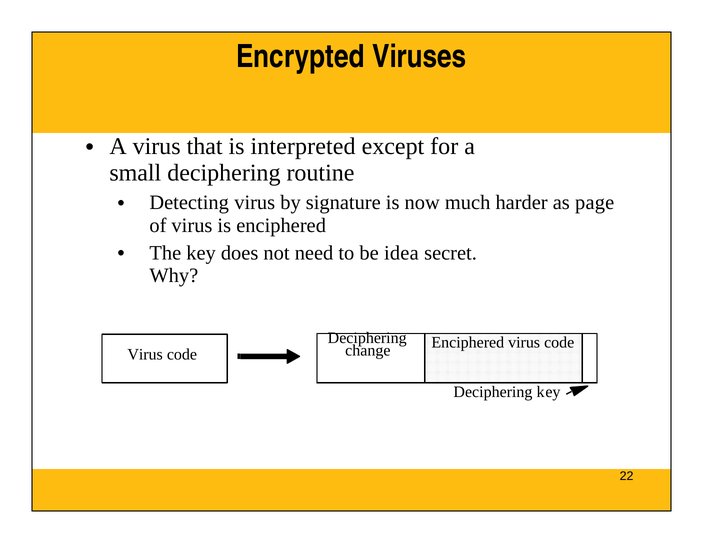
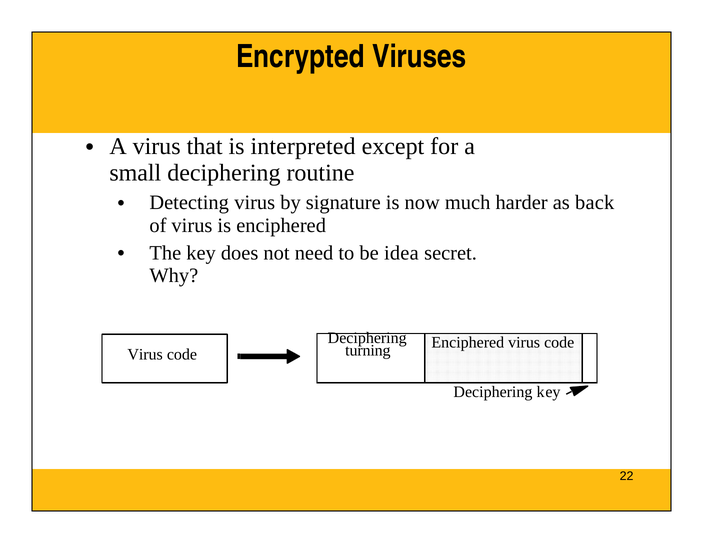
page: page -> back
change: change -> turning
